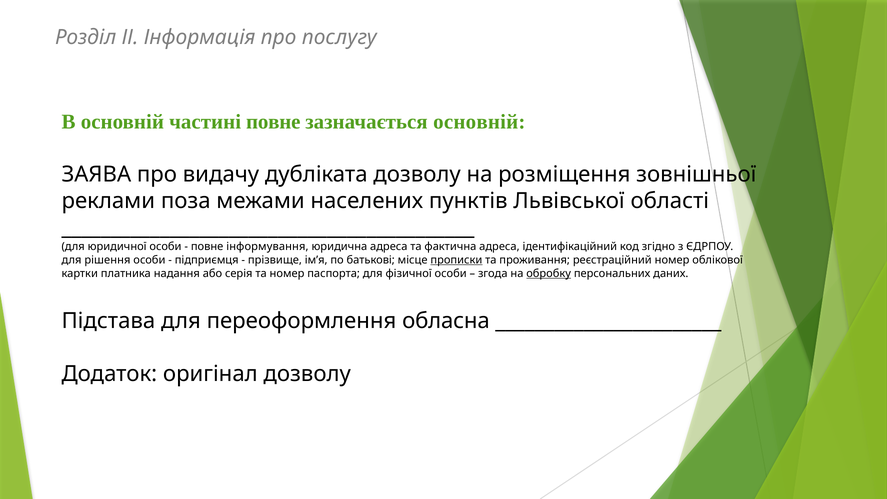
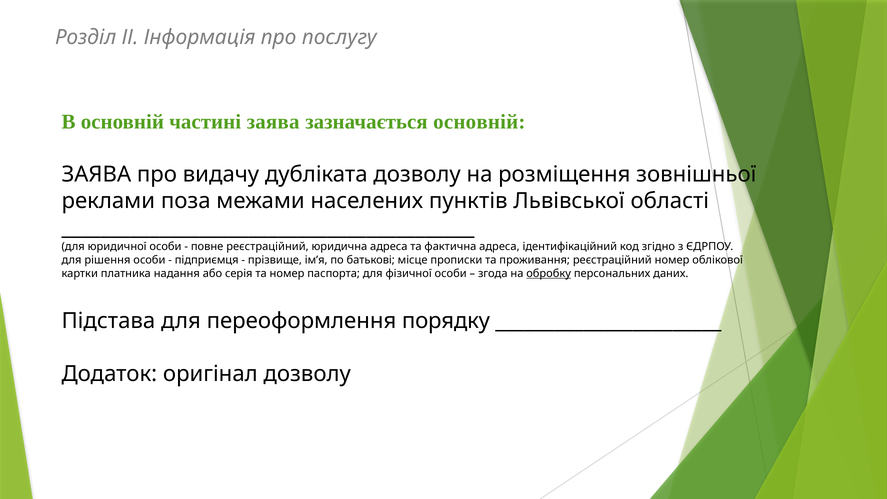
частині повне: повне -> заява
повне інформування: інформування -> реєстраційний
прописки underline: present -> none
обласна: обласна -> порядку
